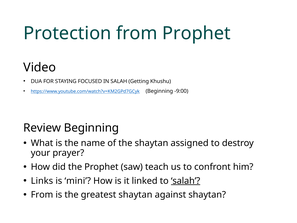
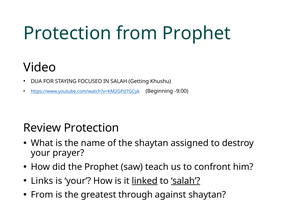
Review Beginning: Beginning -> Protection
is mini: mini -> your
linked underline: none -> present
greatest shaytan: shaytan -> through
